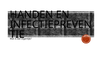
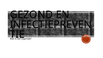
HANDEN: HANDEN -> GEZOND
